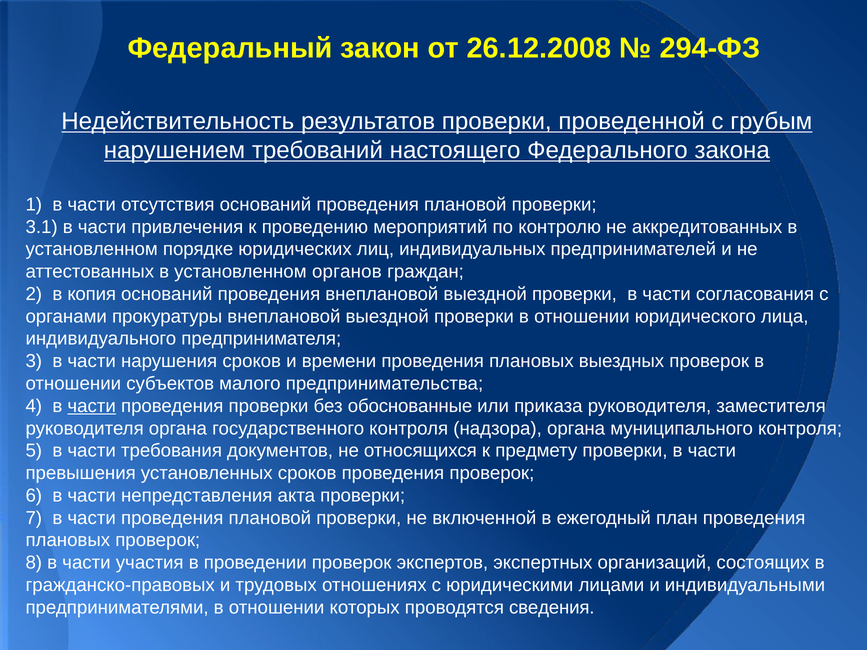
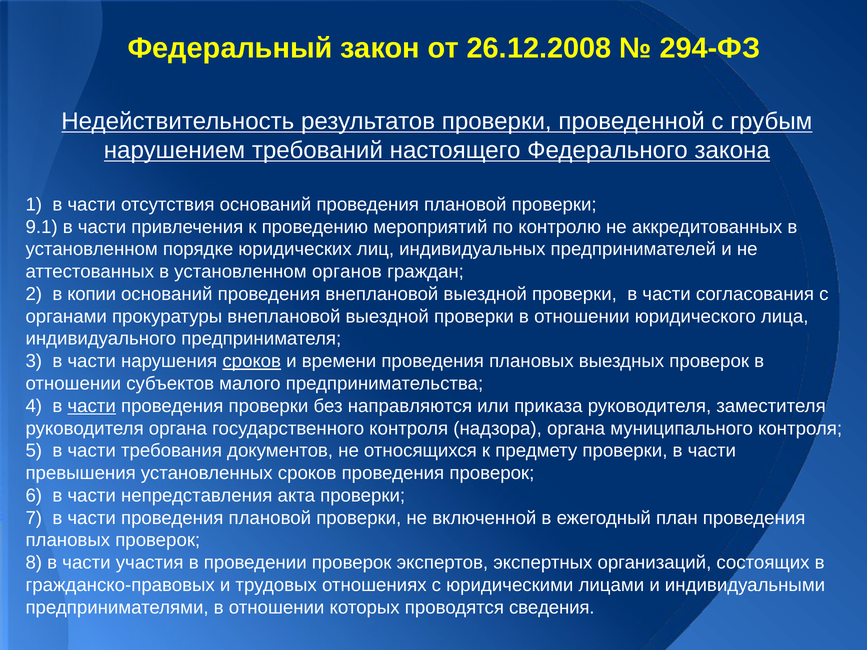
3.1: 3.1 -> 9.1
копия: копия -> копии
сроков at (252, 361) underline: none -> present
обоснованные: обоснованные -> направляются
